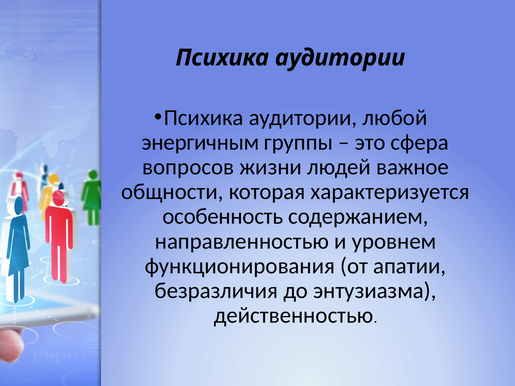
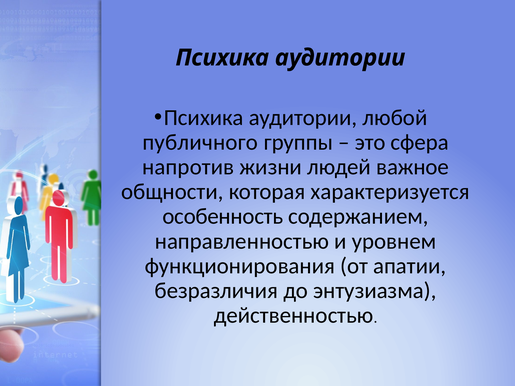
энергичным: энергичным -> публичного
вопросов: вопросов -> напротив
